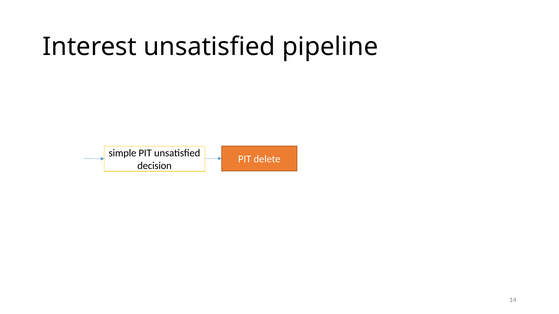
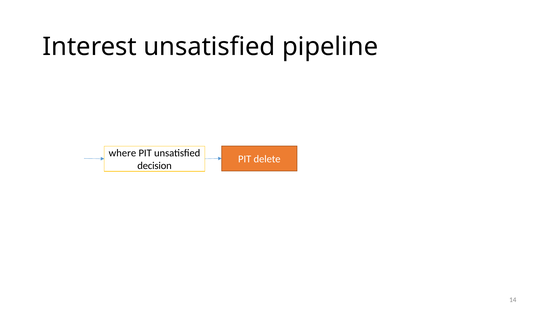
simple: simple -> where
